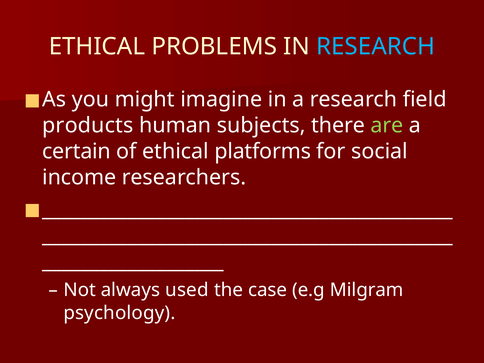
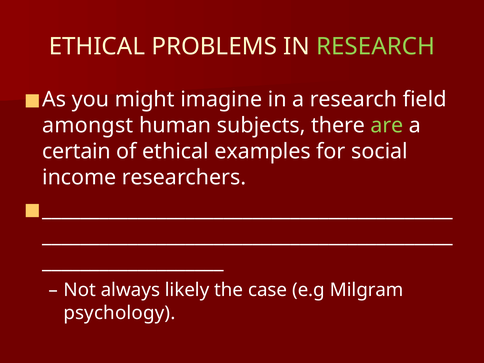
RESEARCH at (376, 47) colour: light blue -> light green
products: products -> amongst
platforms: platforms -> examples
used: used -> likely
